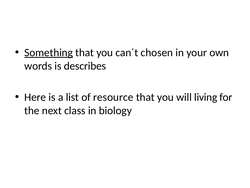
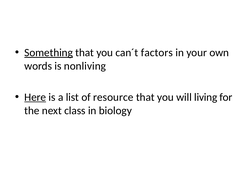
chosen: chosen -> factors
describes: describes -> nonliving
Here underline: none -> present
